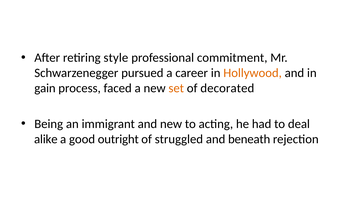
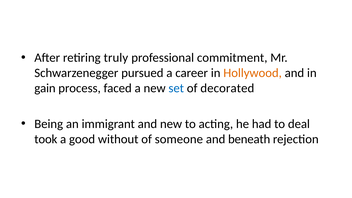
style: style -> truly
set colour: orange -> blue
alike: alike -> took
outright: outright -> without
struggled: struggled -> someone
